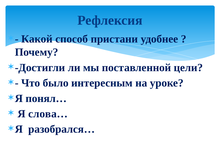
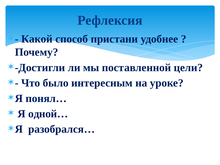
слова…: слова… -> одной…
